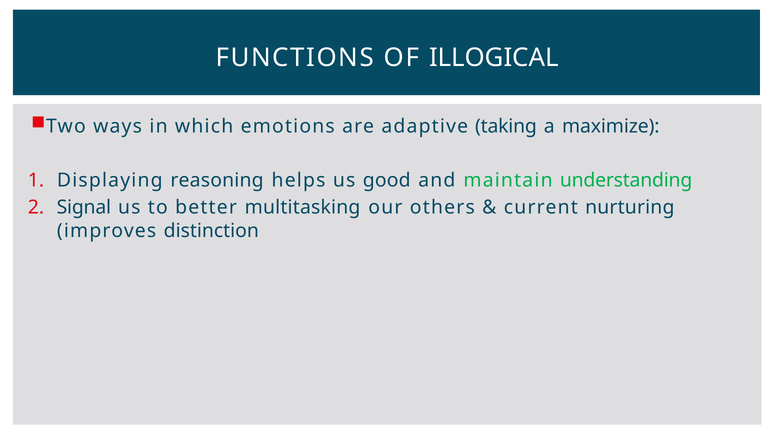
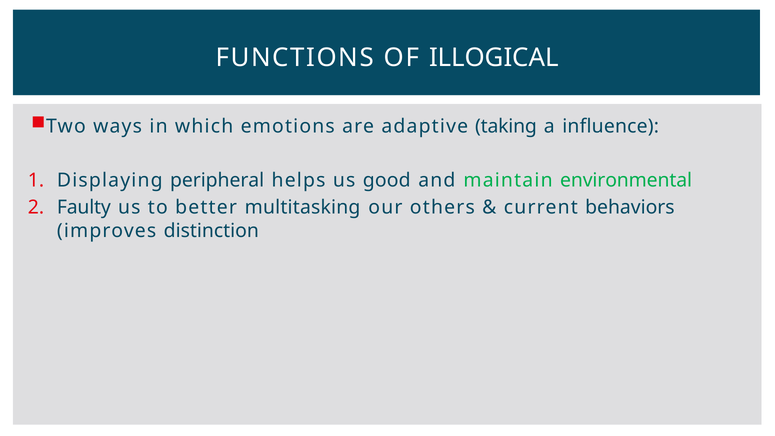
maximize: maximize -> influence
reasoning: reasoning -> peripheral
understanding: understanding -> environmental
Signal: Signal -> Faulty
nurturing: nurturing -> behaviors
